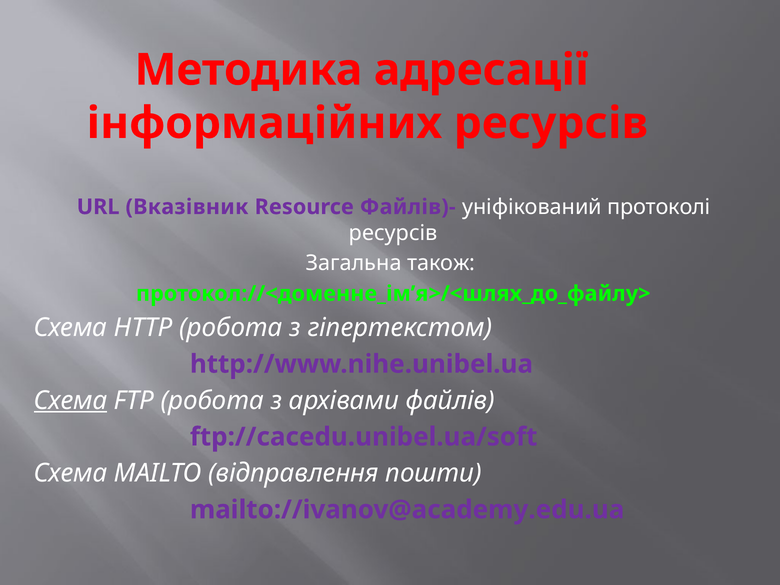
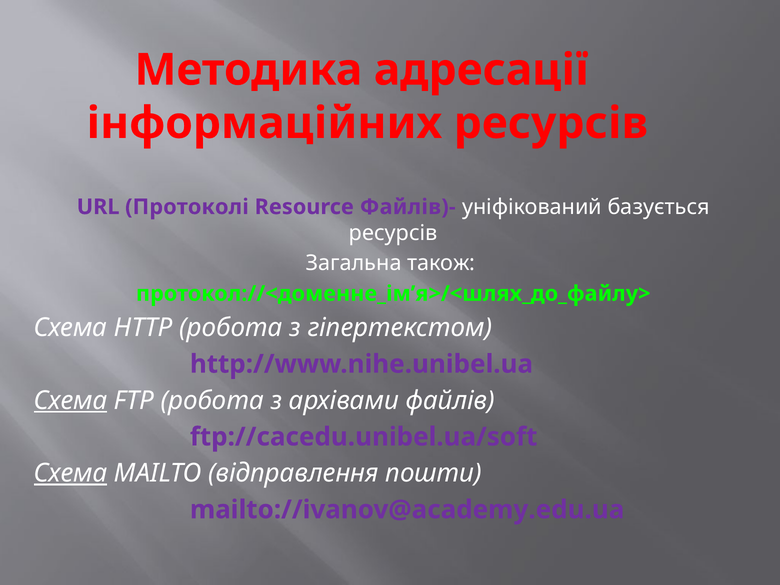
Вказівник: Вказівник -> Протоколі
протоколі: протоколі -> базується
Схема at (71, 473) underline: none -> present
